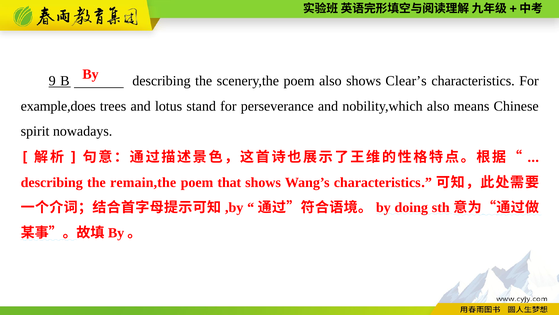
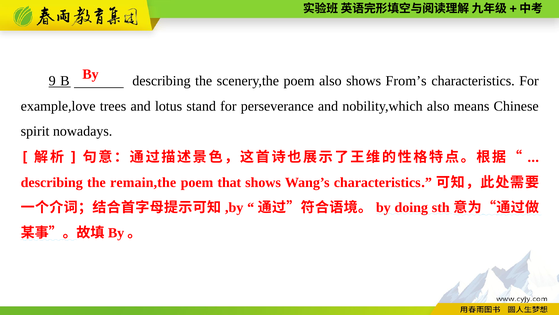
Clear’s: Clear’s -> From’s
example,does: example,does -> example,love
